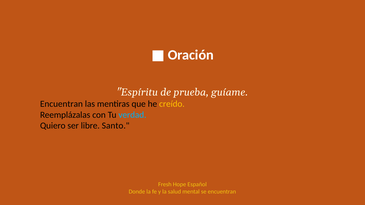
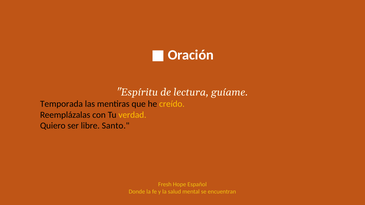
prueba: prueba -> lectura
Encuentran at (61, 104): Encuentran -> Temporada
verdad colour: light blue -> yellow
